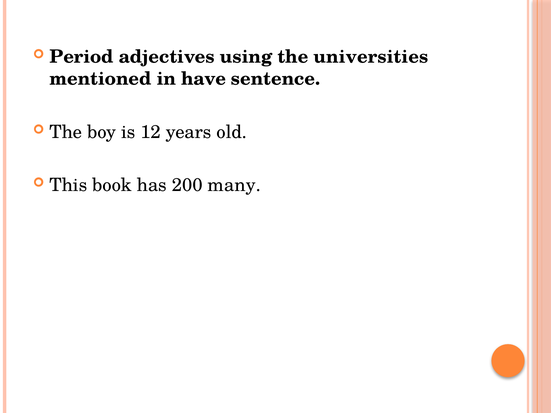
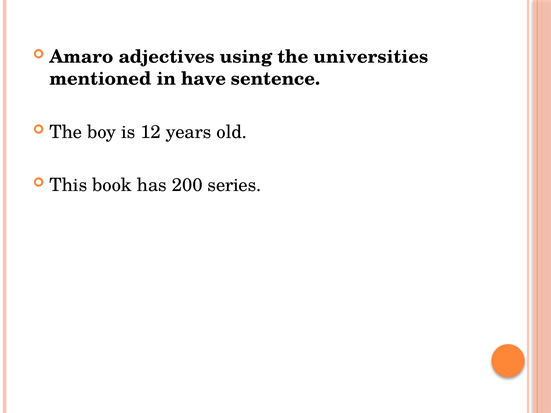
Period: Period -> Amaro
many: many -> series
